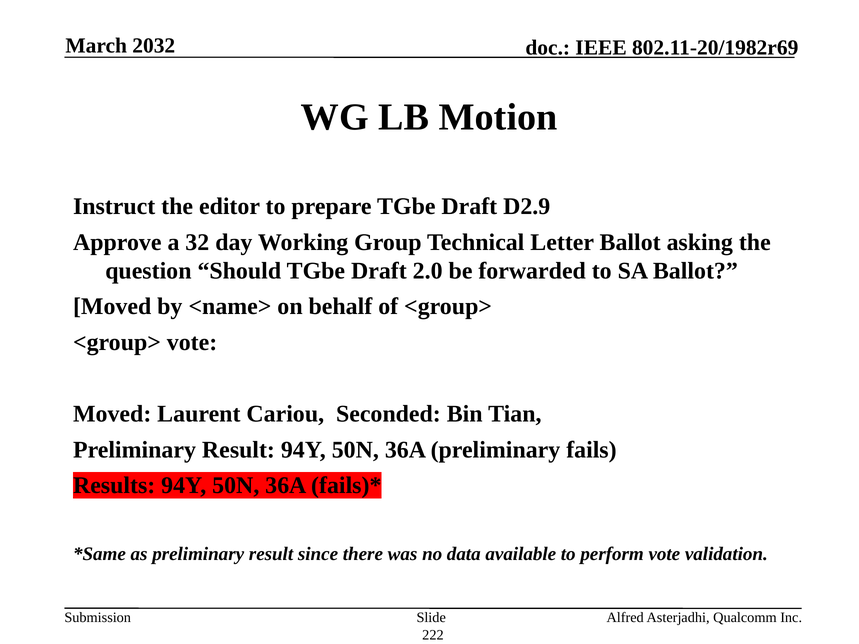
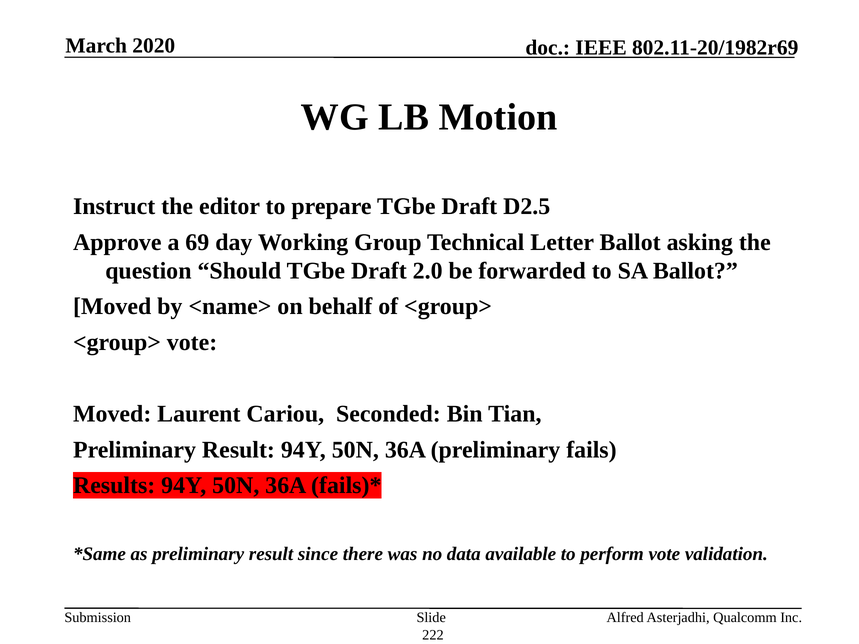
2032: 2032 -> 2020
D2.9: D2.9 -> D2.5
32: 32 -> 69
